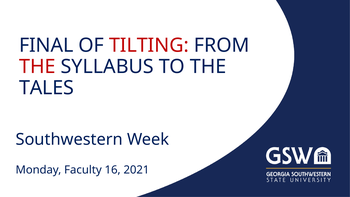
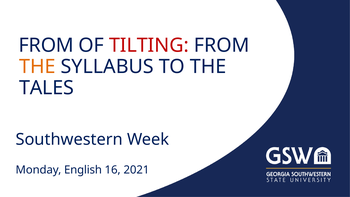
FINAL at (46, 45): FINAL -> FROM
THE at (37, 67) colour: red -> orange
Faculty: Faculty -> English
